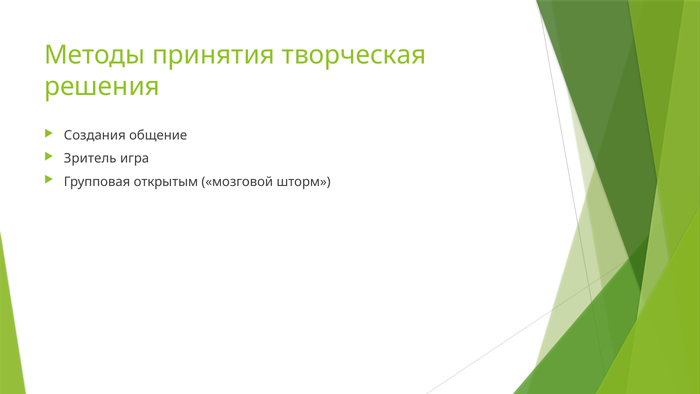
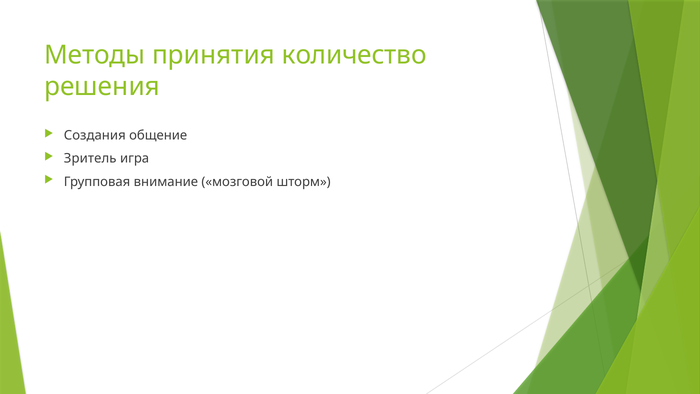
творческая: творческая -> количество
открытым: открытым -> внимание
